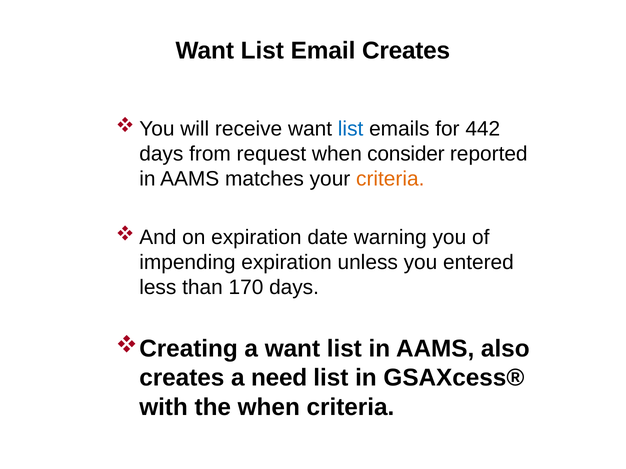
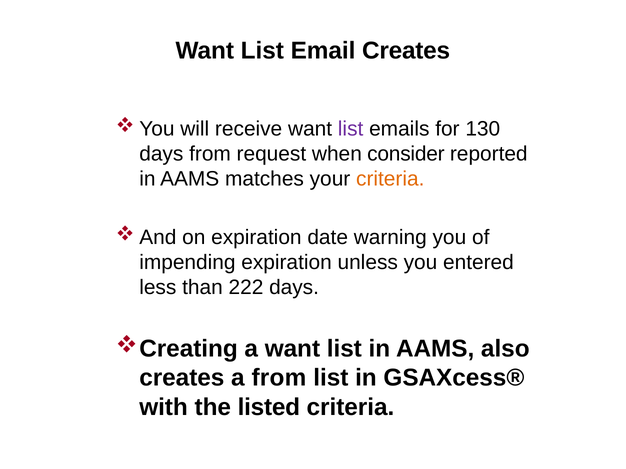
list at (351, 129) colour: blue -> purple
442: 442 -> 130
170: 170 -> 222
a need: need -> from
the when: when -> listed
